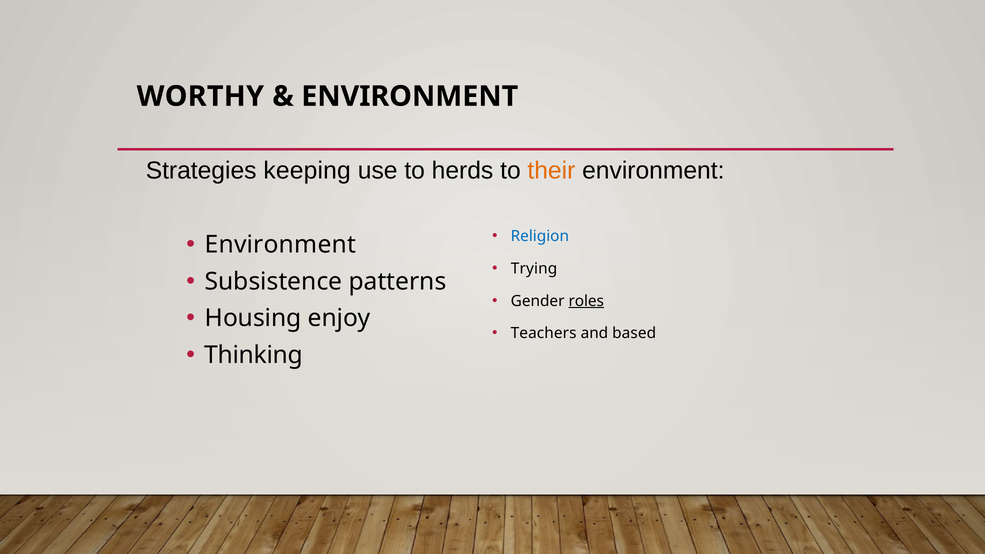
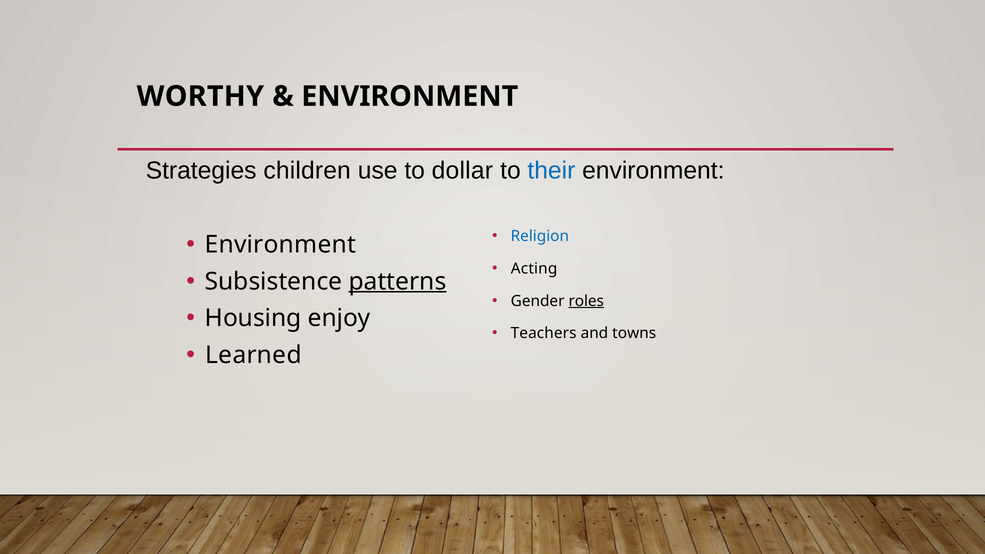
keeping: keeping -> children
herds: herds -> dollar
their colour: orange -> blue
Trying: Trying -> Acting
patterns underline: none -> present
based: based -> towns
Thinking: Thinking -> Learned
